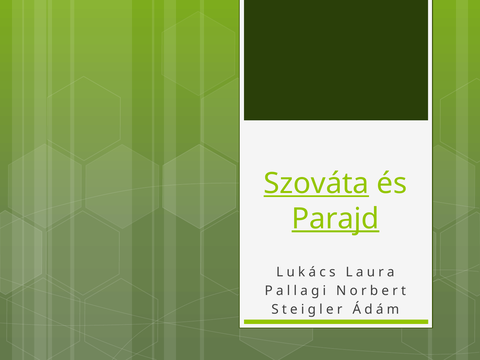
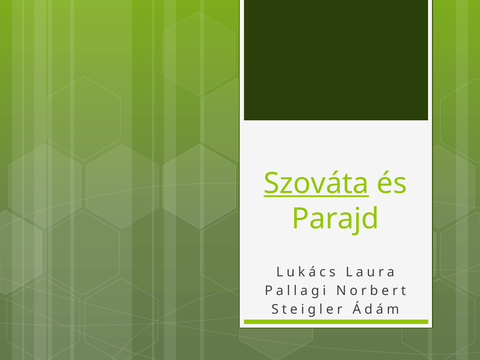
Parajd underline: present -> none
